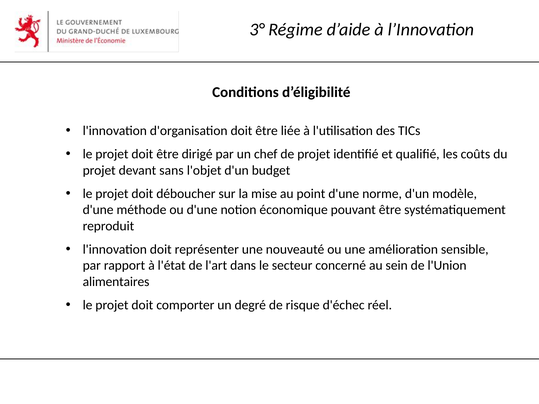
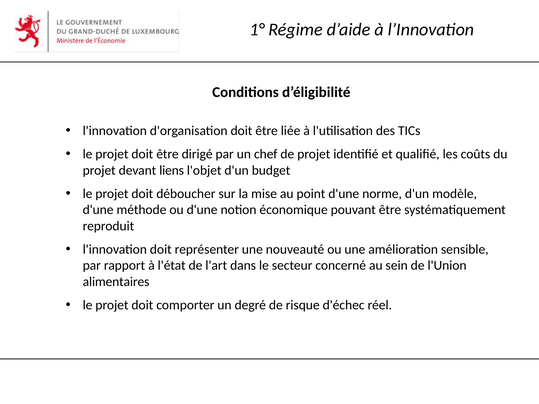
3°: 3° -> 1°
sans: sans -> liens
